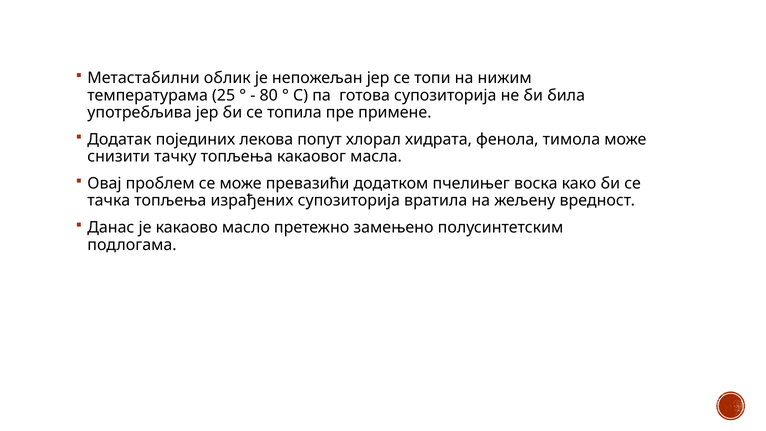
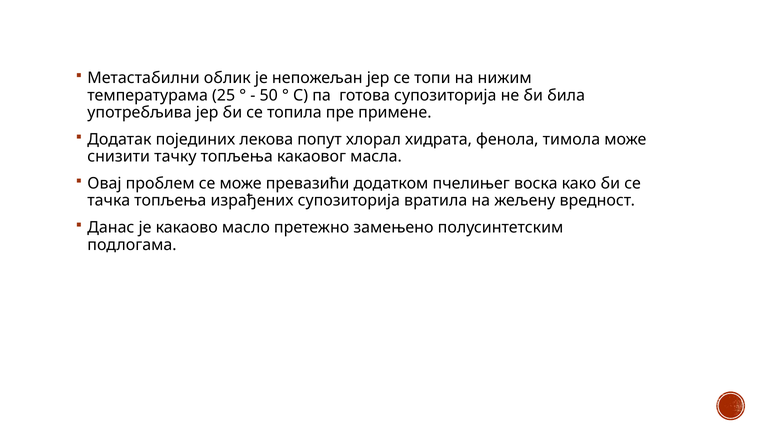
80: 80 -> 50
